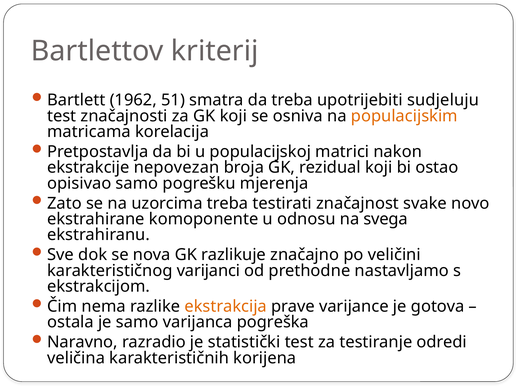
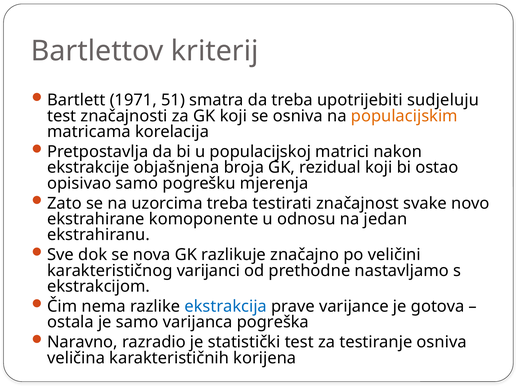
1962: 1962 -> 1971
nepovezan: nepovezan -> objašnjena
svega: svega -> jedan
ekstrakcija colour: orange -> blue
testiranje odredi: odredi -> osniva
